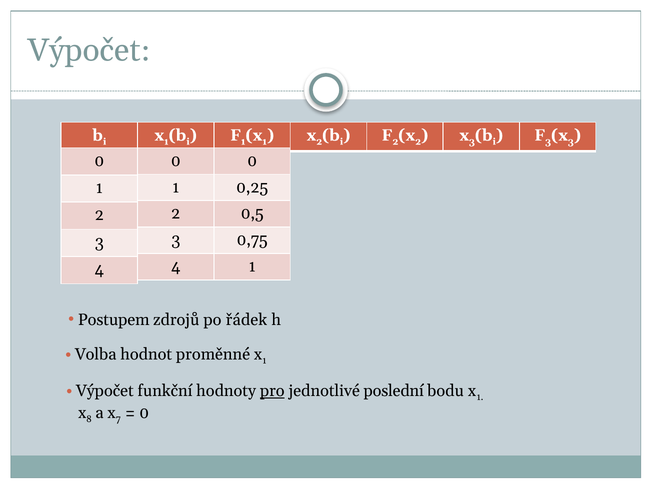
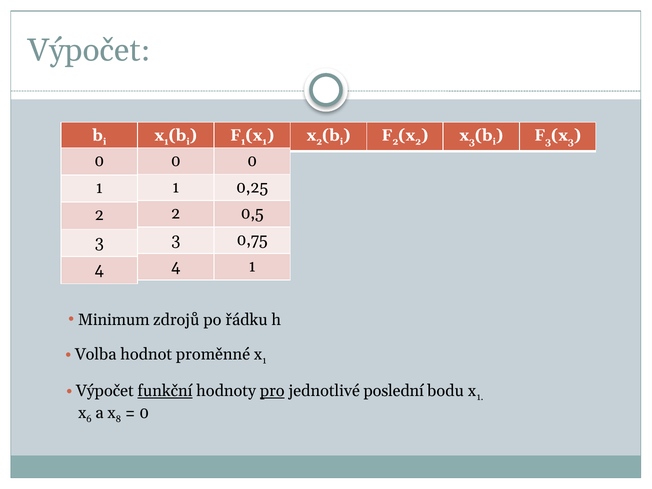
Postupem: Postupem -> Minimum
řádek: řádek -> řádku
funkční underline: none -> present
8: 8 -> 6
7: 7 -> 8
